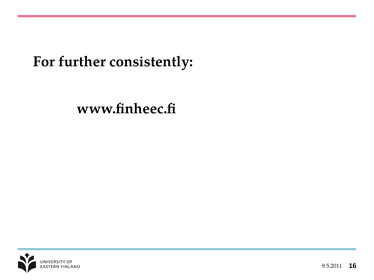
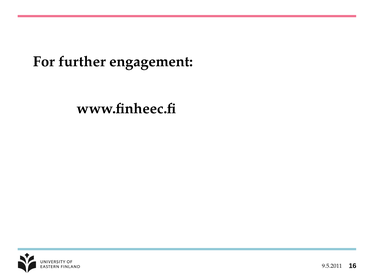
consistently: consistently -> engagement
